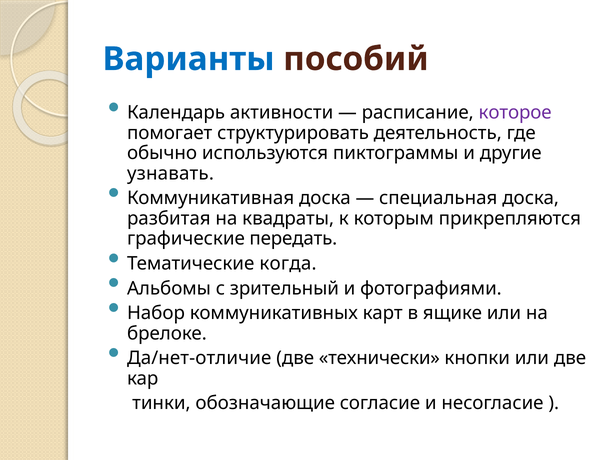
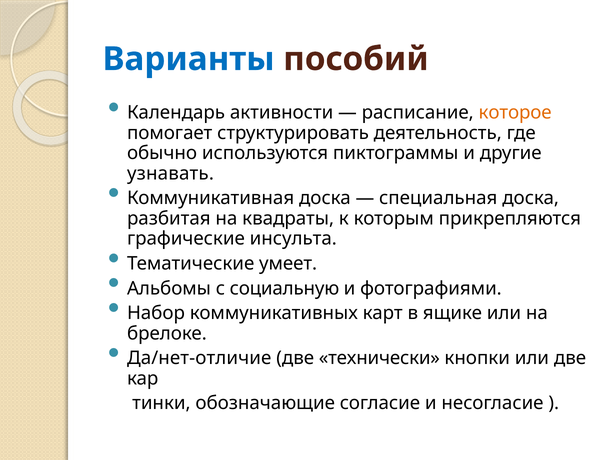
которое colour: purple -> orange
передать: передать -> инсульта
когда: когда -> умеет
зрительный: зрительный -> социальную
